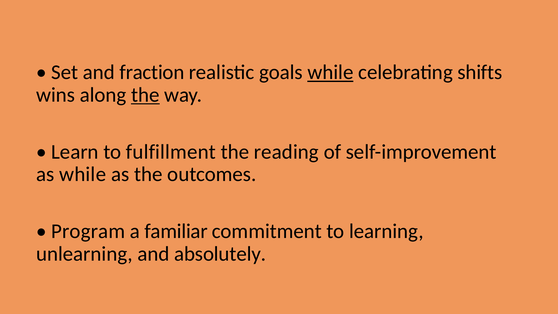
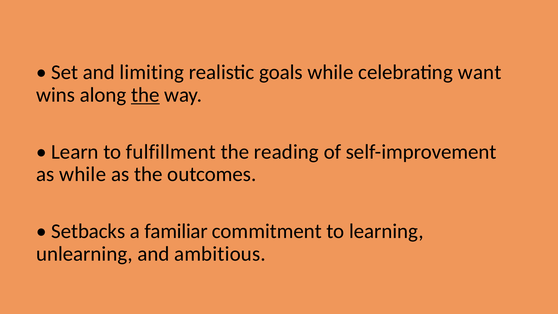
fraction: fraction -> limiting
while at (330, 72) underline: present -> none
shifts: shifts -> want
Program: Program -> Setbacks
absolutely: absolutely -> ambitious
